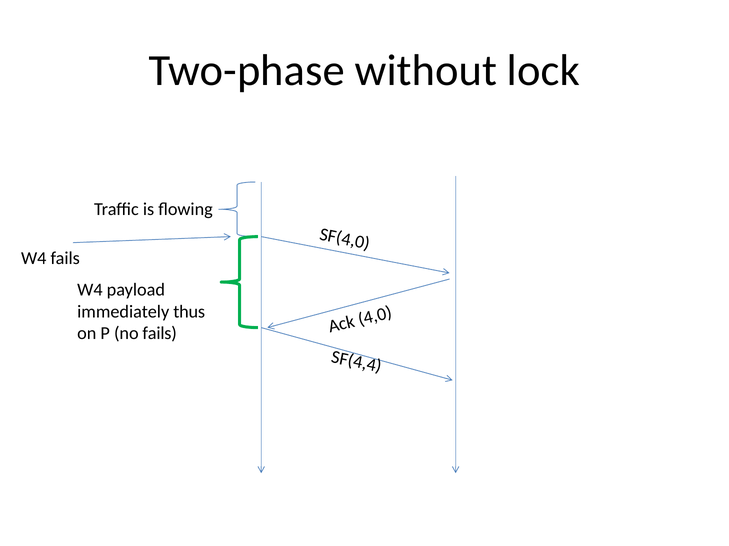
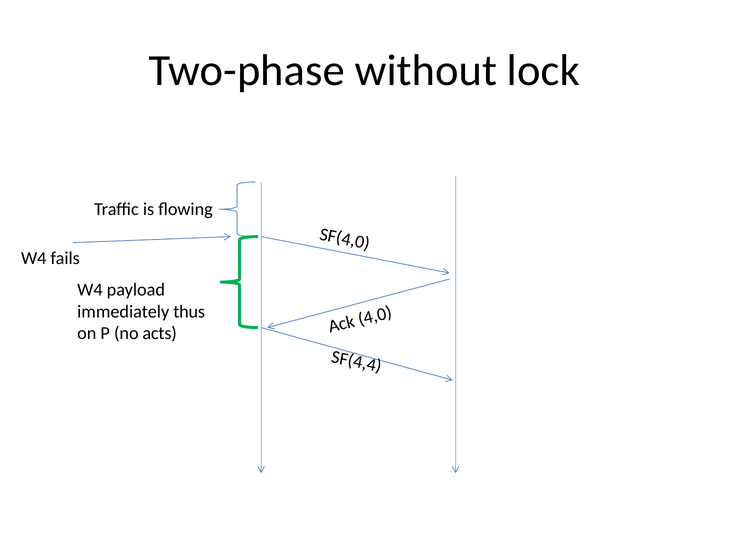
no fails: fails -> acts
